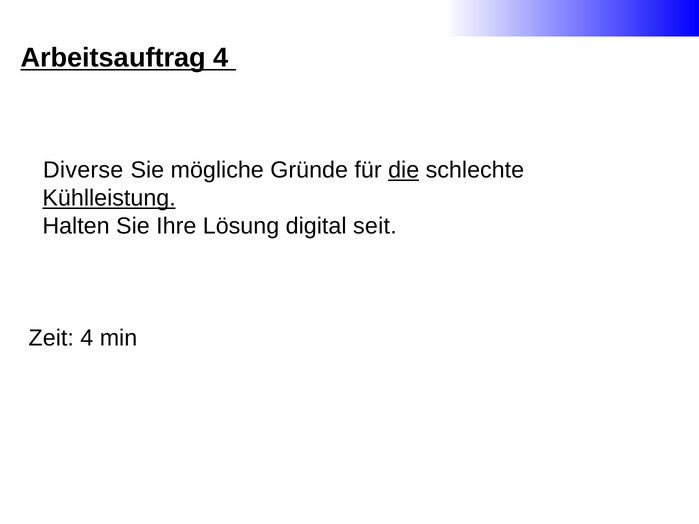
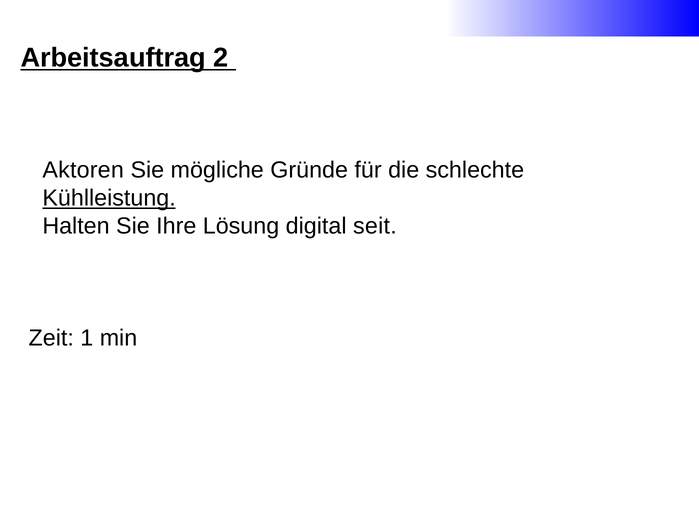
Arbeitsauftrag 4: 4 -> 2
Diverse: Diverse -> Aktoren
die underline: present -> none
Zeit 4: 4 -> 1
